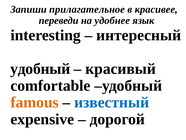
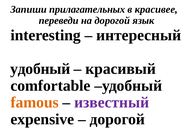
прилагательное: прилагательное -> прилагательных
на удобнее: удобнее -> дорогой
известный colour: blue -> purple
